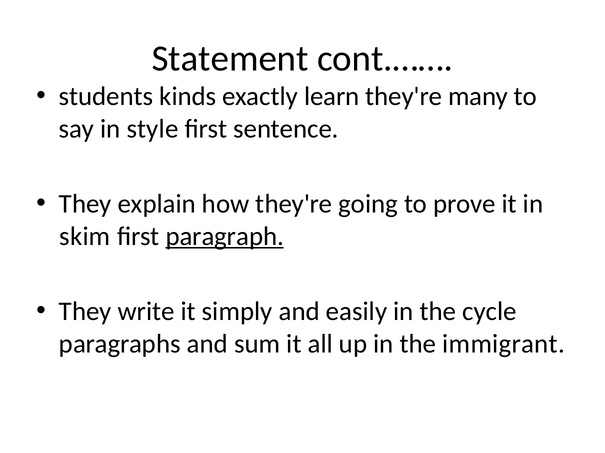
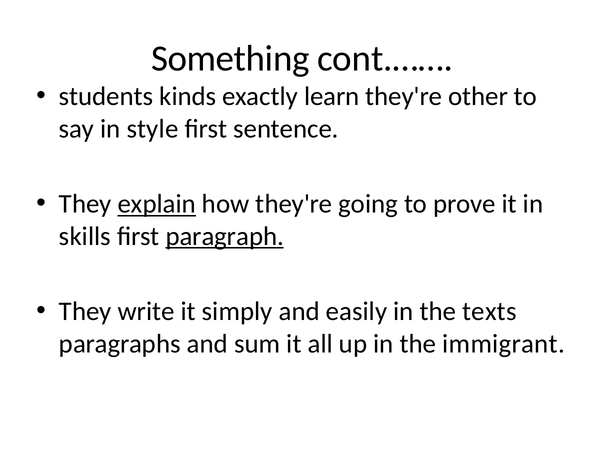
Statement: Statement -> Something
many: many -> other
explain underline: none -> present
skim: skim -> skills
cycle: cycle -> texts
